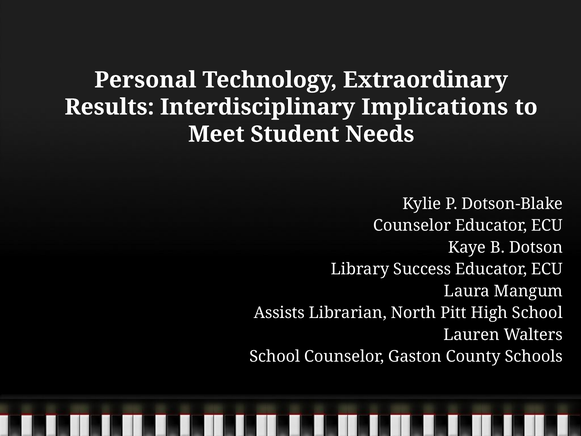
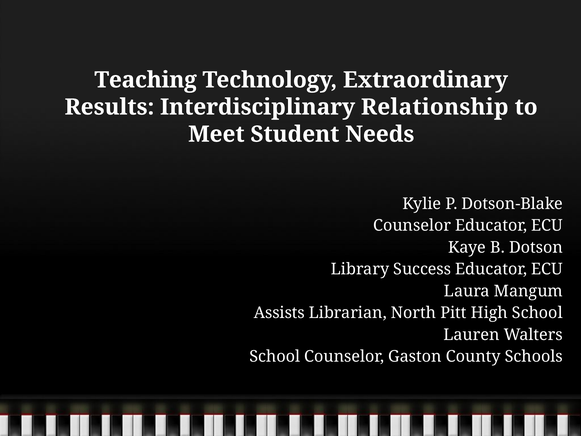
Personal: Personal -> Teaching
Implications: Implications -> Relationship
